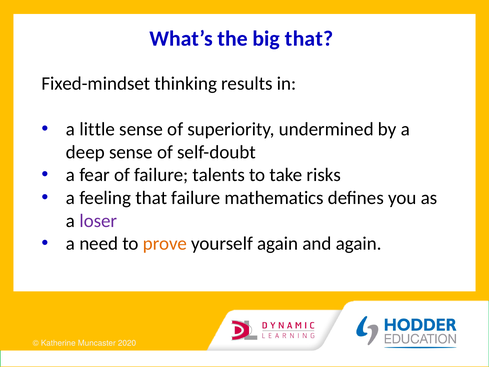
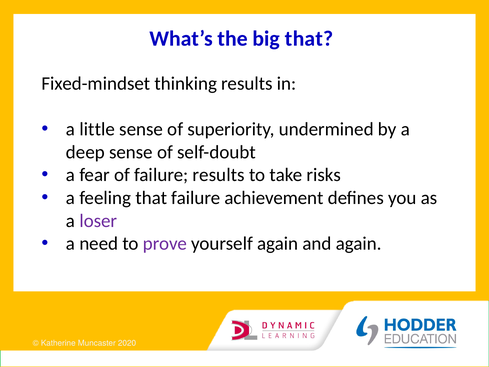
failure talents: talents -> results
mathematics: mathematics -> achievement
prove colour: orange -> purple
